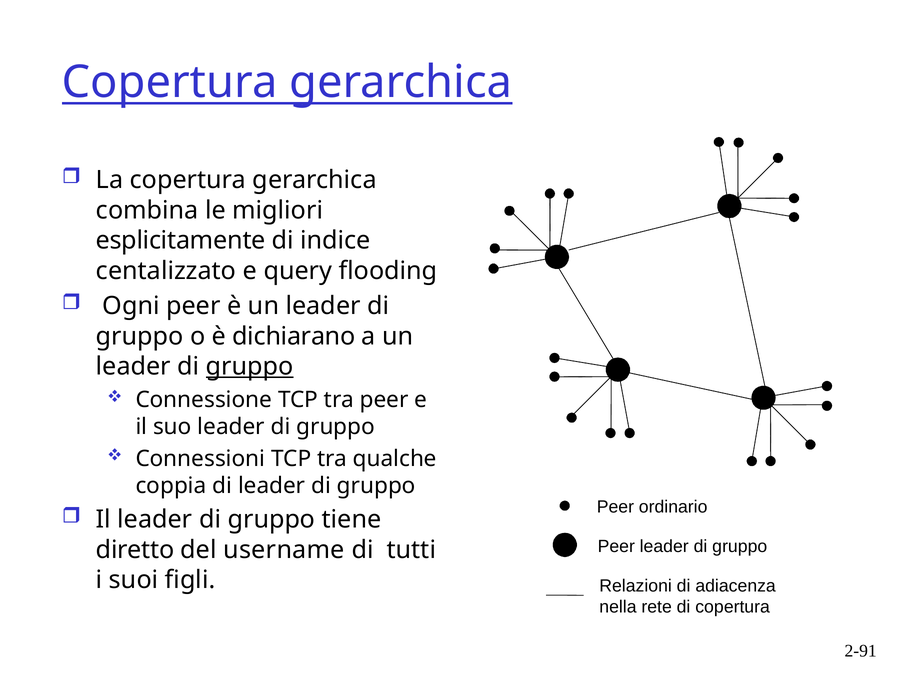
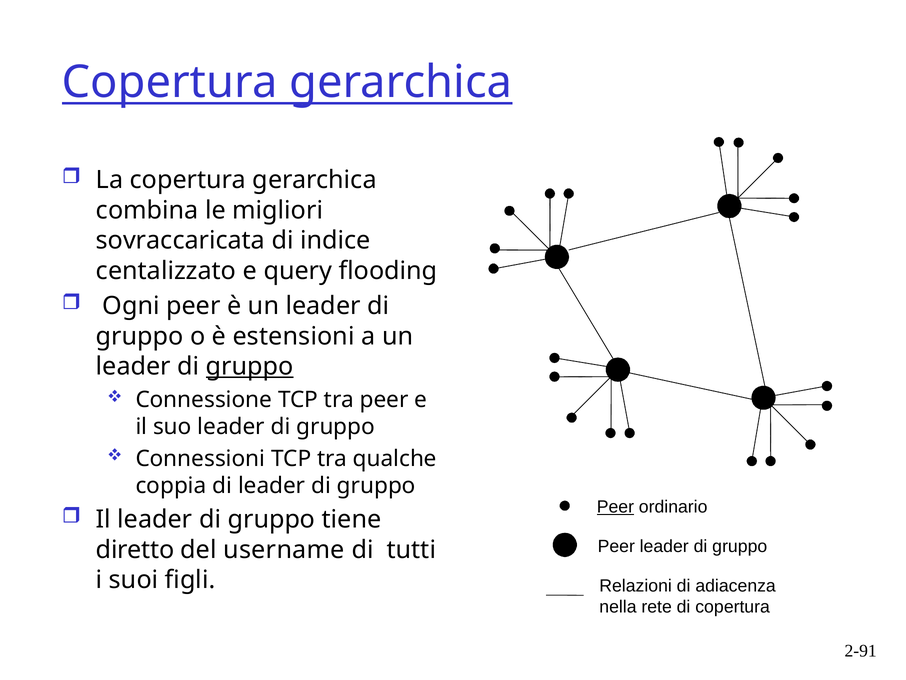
esplicitamente: esplicitamente -> sovraccaricata
dichiarano: dichiarano -> estensioni
Peer at (615, 507) underline: none -> present
